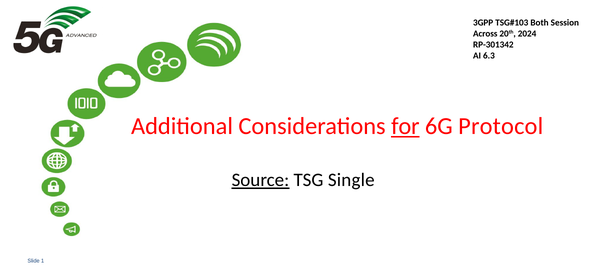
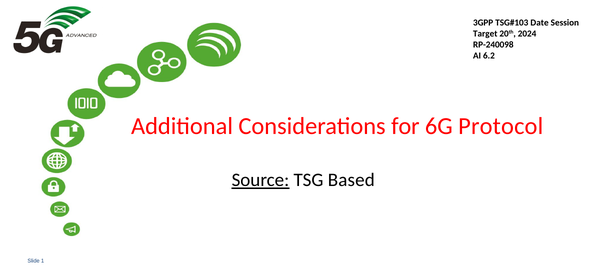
Both: Both -> Date
Across: Across -> Target
RP-301342: RP-301342 -> RP-240098
6.3: 6.3 -> 6.2
for underline: present -> none
Single: Single -> Based
